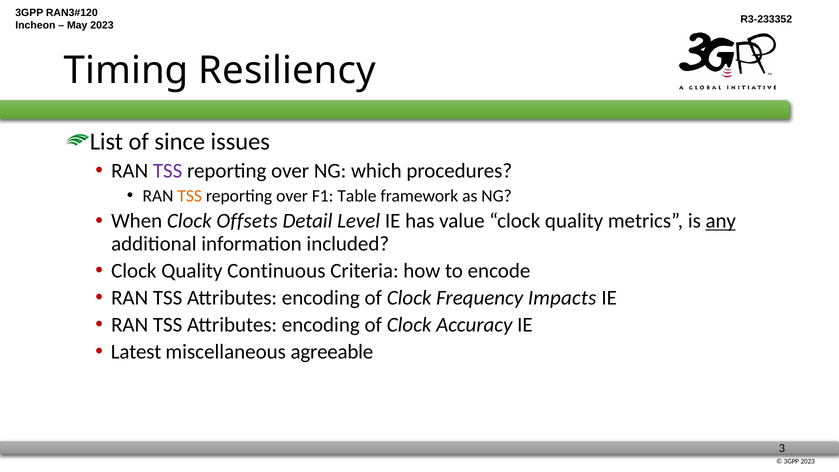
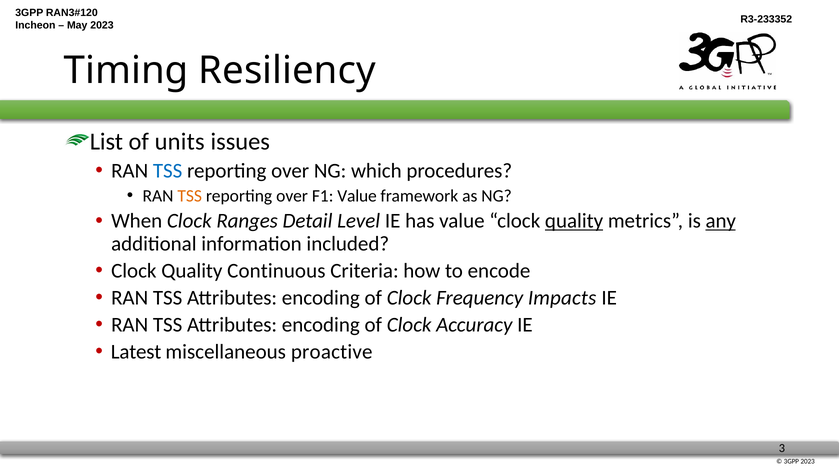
since: since -> units
TSS at (168, 171) colour: purple -> blue
F1 Table: Table -> Value
Offsets: Offsets -> Ranges
quality at (574, 221) underline: none -> present
agreeable: agreeable -> proactive
